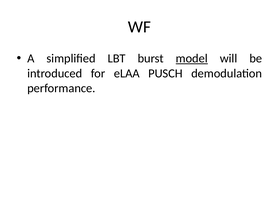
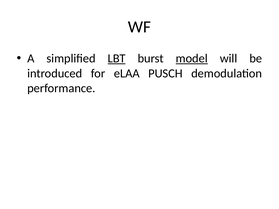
LBT underline: none -> present
